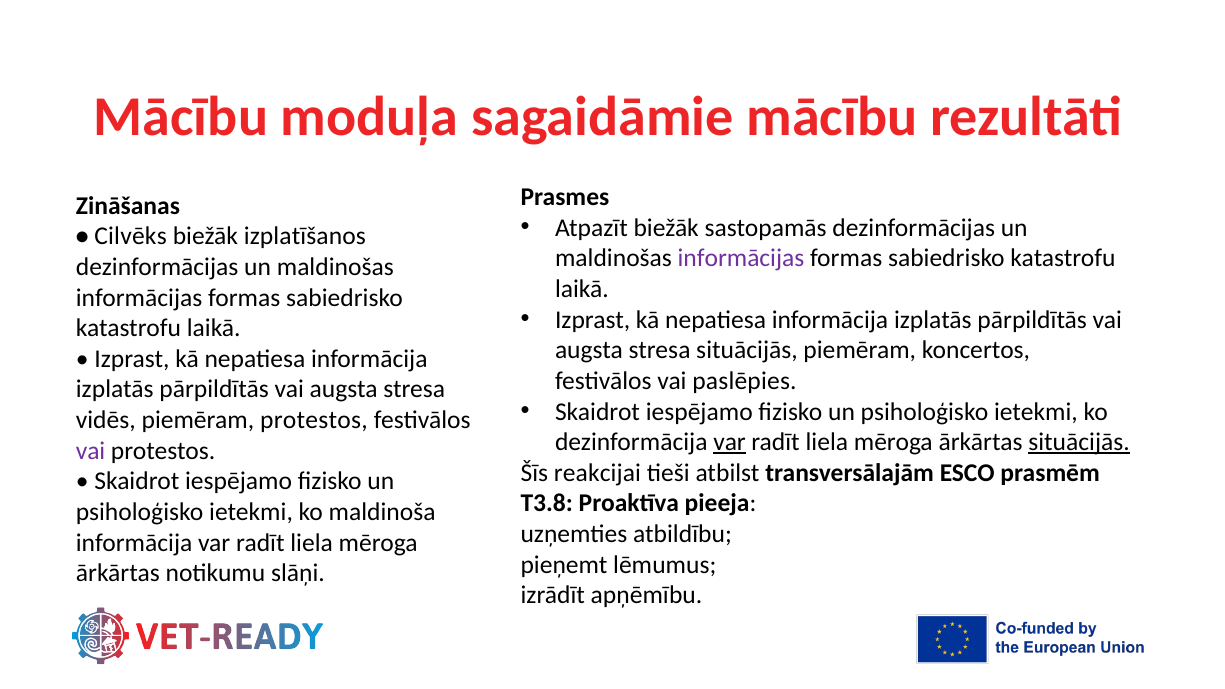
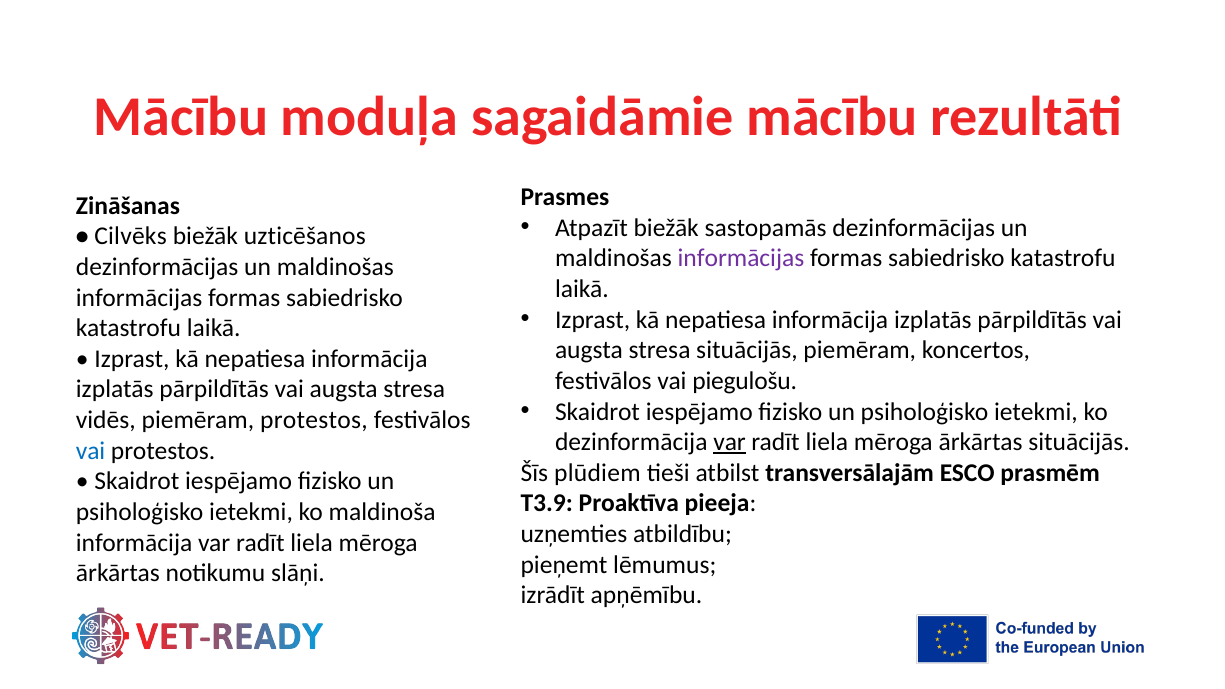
izplatīšanos: izplatīšanos -> uzticēšanos
paslēpies: paslēpies -> piegulošu
situācijās at (1079, 442) underline: present -> none
vai at (91, 451) colour: purple -> blue
reakcijai: reakcijai -> plūdiem
T3.8: T3.8 -> T3.9
